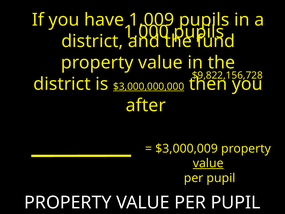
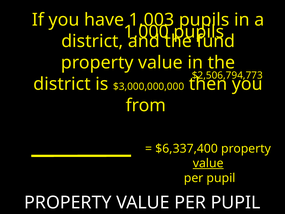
1,009: 1,009 -> 1,003
$9,822,156,728: $9,822,156,728 -> $2,506,794,773
$3,000,000,000 underline: present -> none
after: after -> from
$3,000,009: $3,000,009 -> $6,337,400
